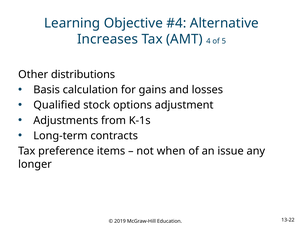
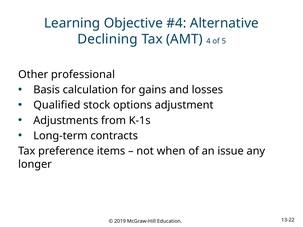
Increases: Increases -> Declining
distributions: distributions -> professional
